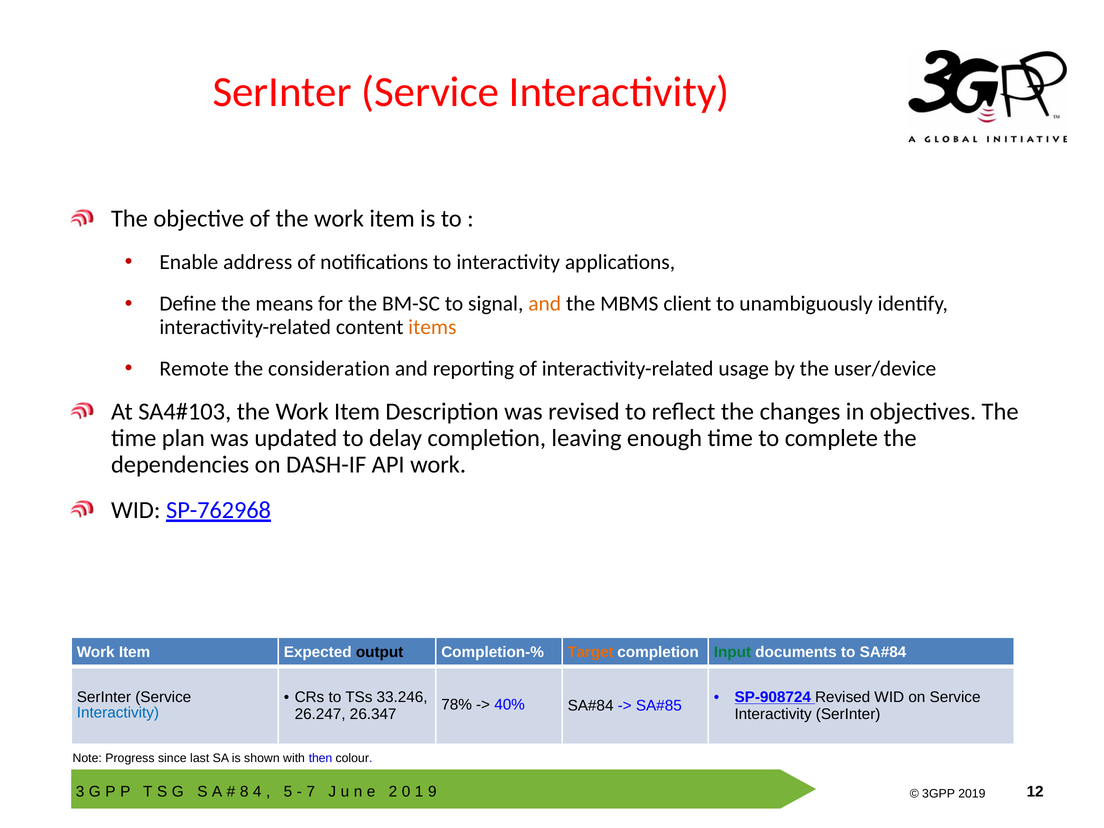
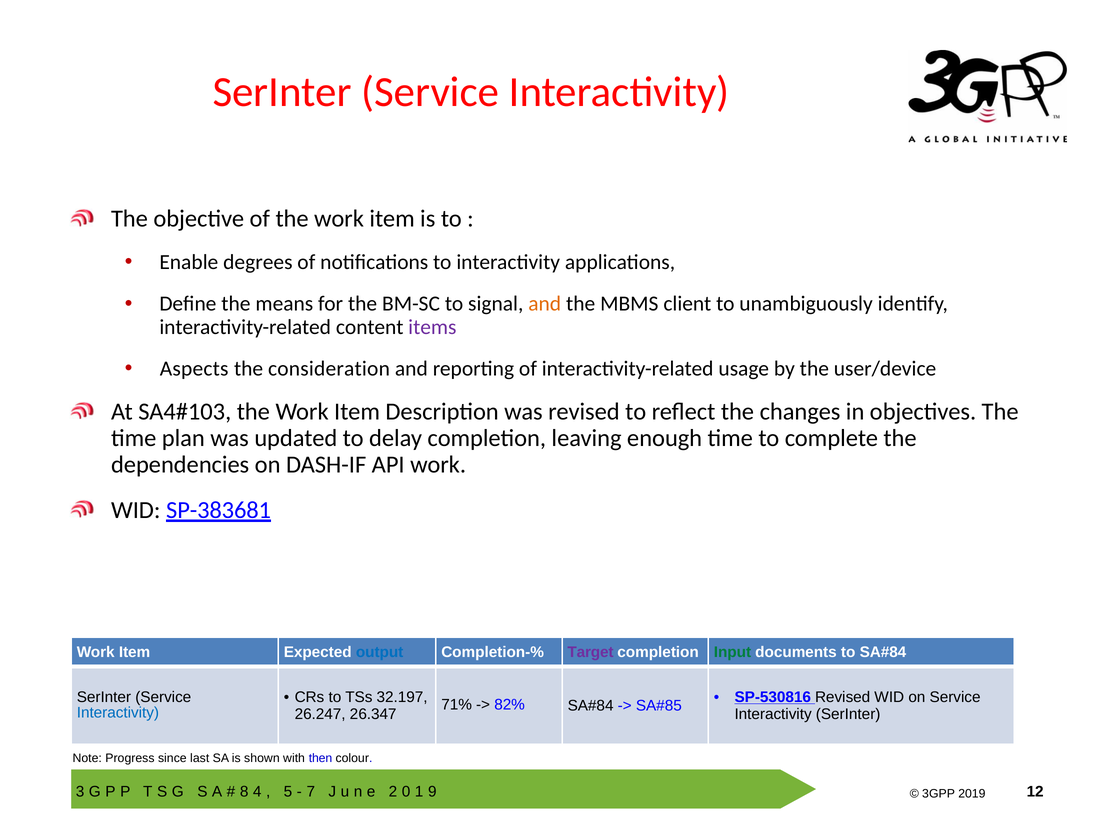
address: address -> degrees
items colour: orange -> purple
Remote: Remote -> Aspects
SP-762968: SP-762968 -> SP-383681
output colour: black -> blue
Target colour: orange -> purple
33.246: 33.246 -> 32.197
SP-908724: SP-908724 -> SP-530816
78%: 78% -> 71%
40%: 40% -> 82%
